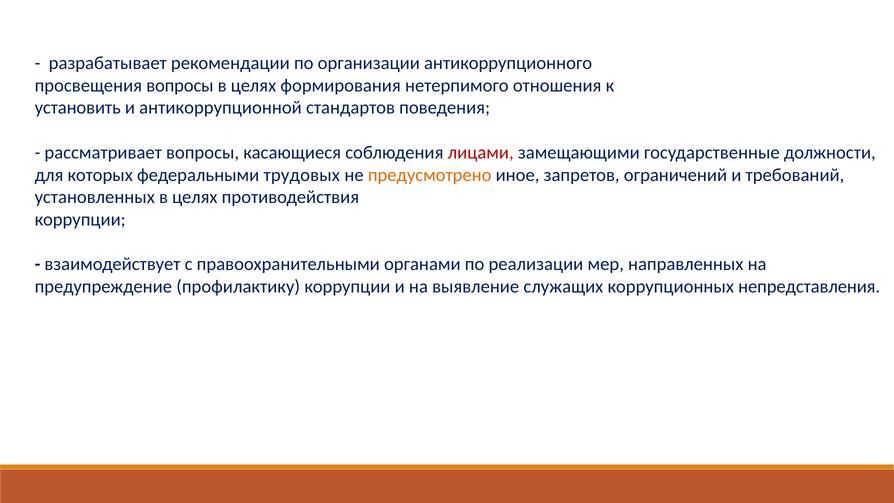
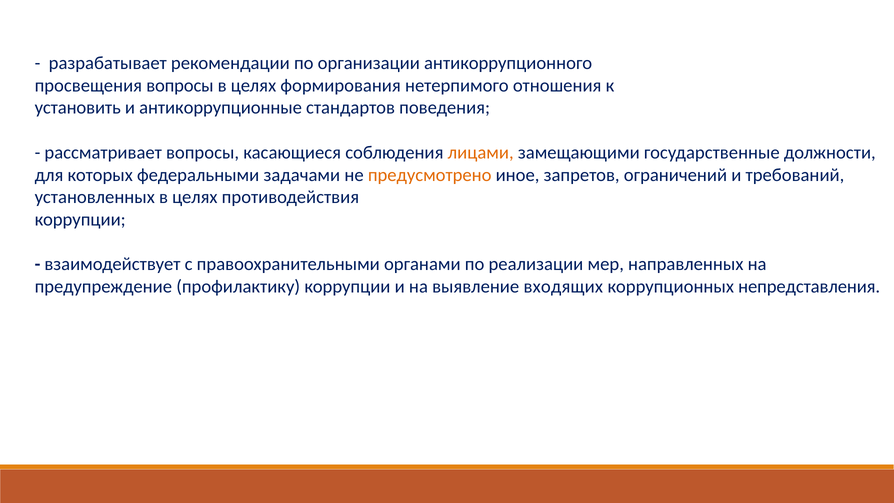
антикоррупционной: антикоррупционной -> антикоррупционные
лицами colour: red -> orange
трудовых: трудовых -> задачами
служащих: служащих -> входящих
